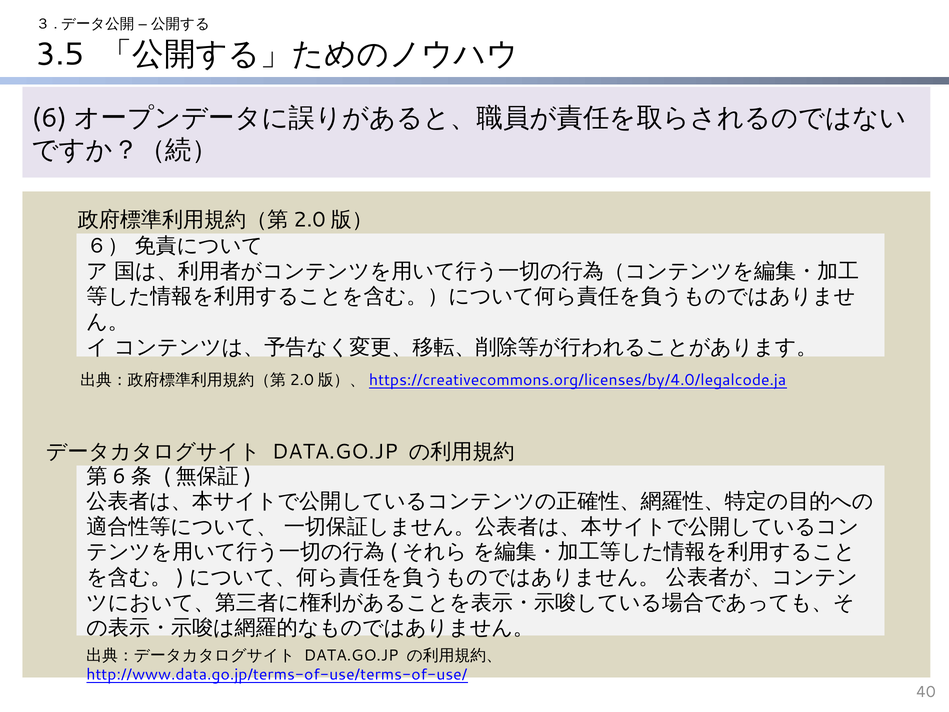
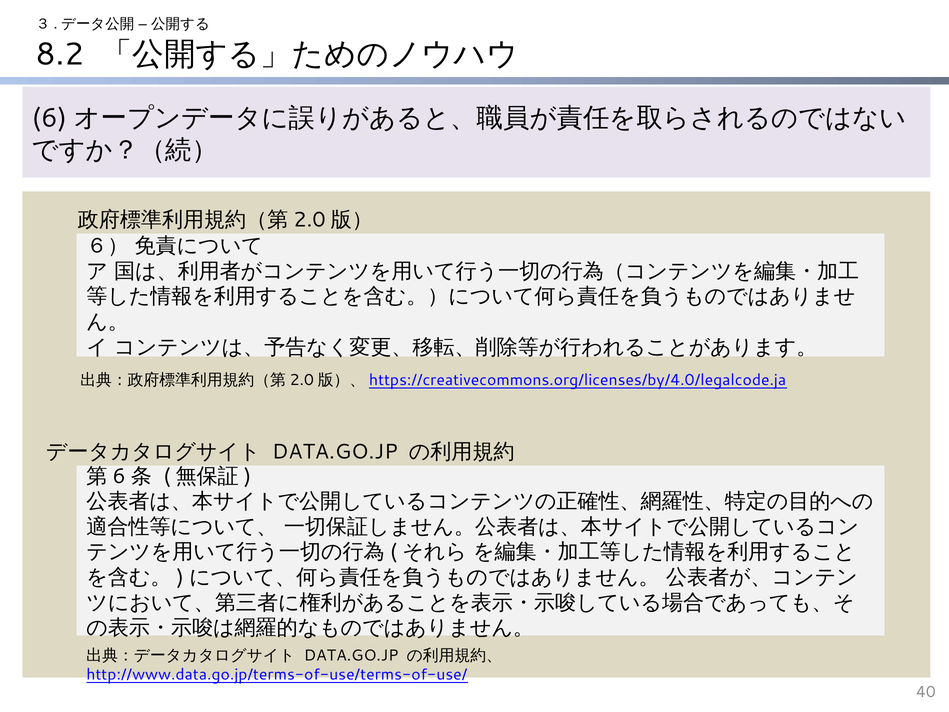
3.5: 3.5 -> 8.2
